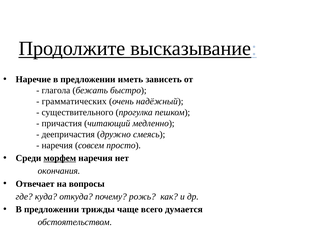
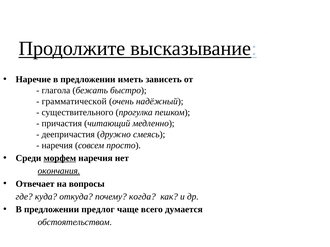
грамматических: грамматических -> грамматической
окончания underline: none -> present
рожь: рожь -> когда
трижды: трижды -> предлог
